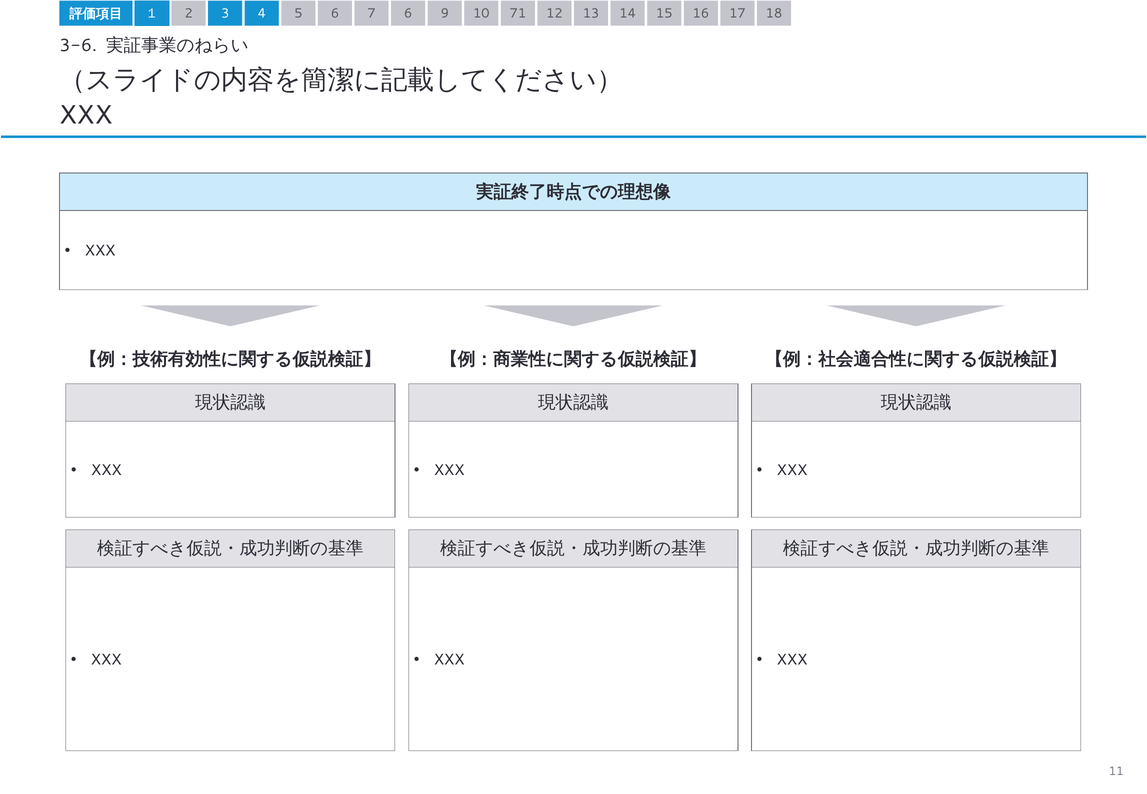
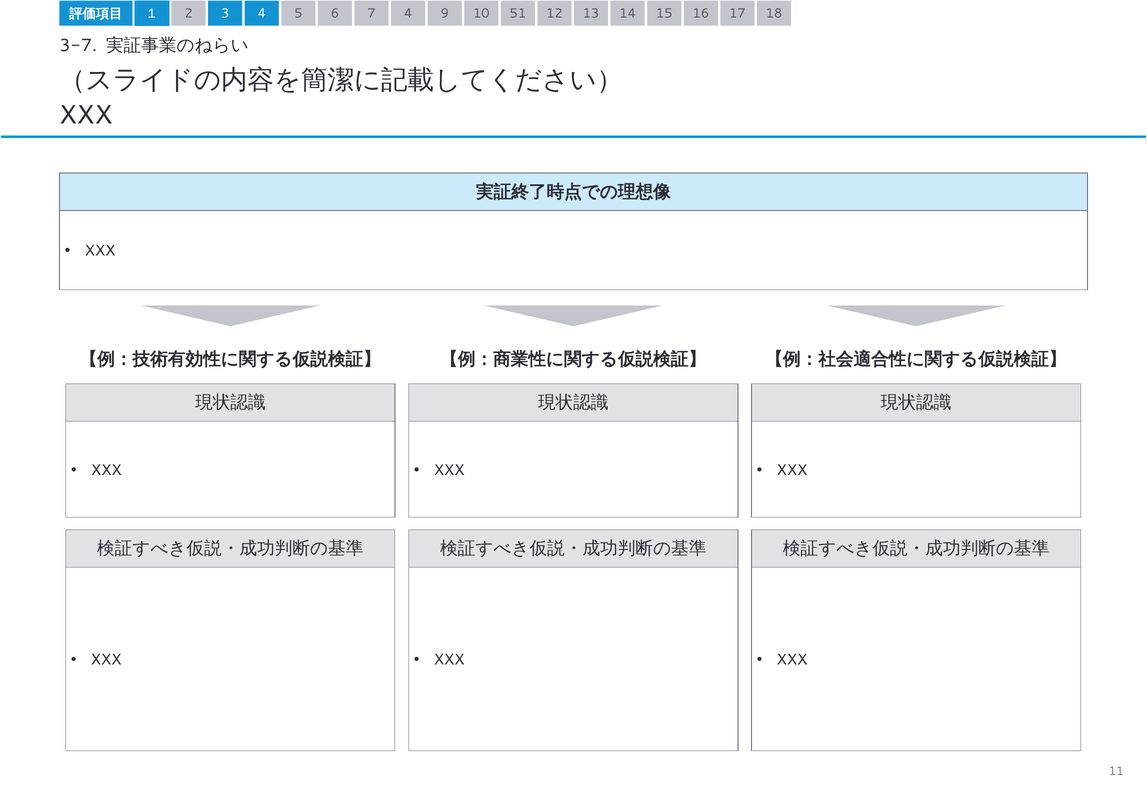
7 6: 6 -> 4
71: 71 -> 51
3-6: 3-6 -> 3-7
